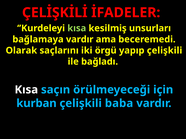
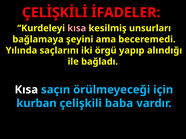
kısa at (77, 28) colour: light green -> pink
bağlamaya vardır: vardır -> şeyini
Olarak: Olarak -> Yılında
yapıp çelişkili: çelişkili -> alındığı
